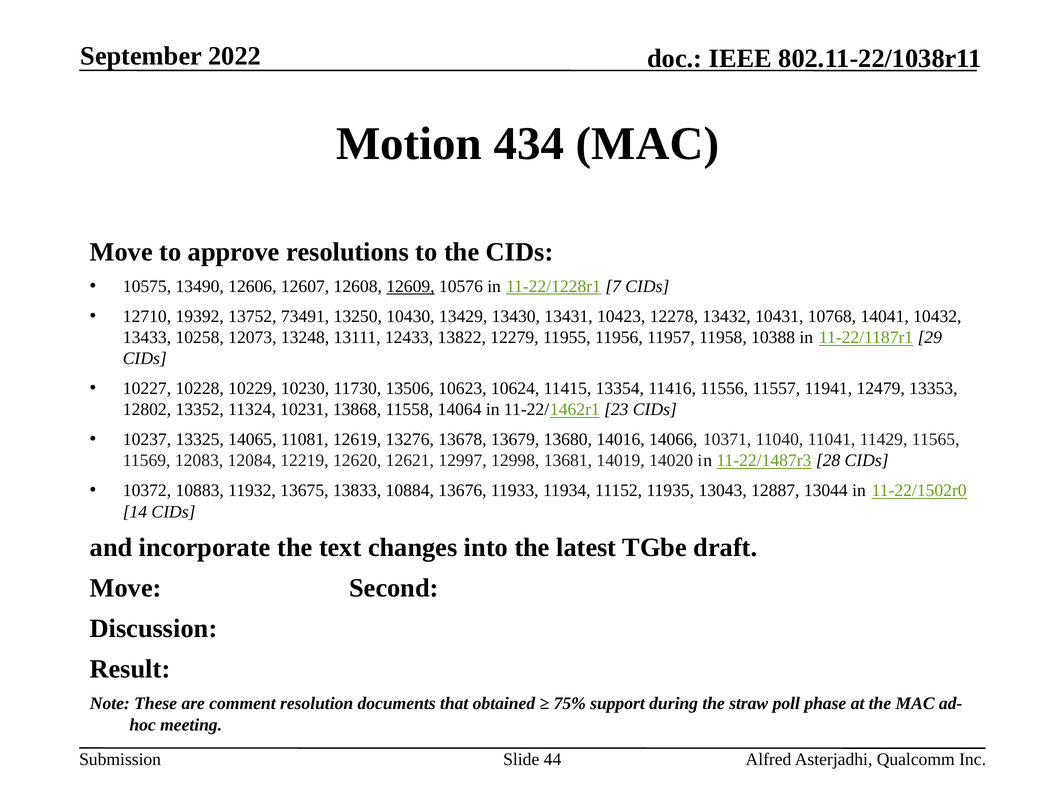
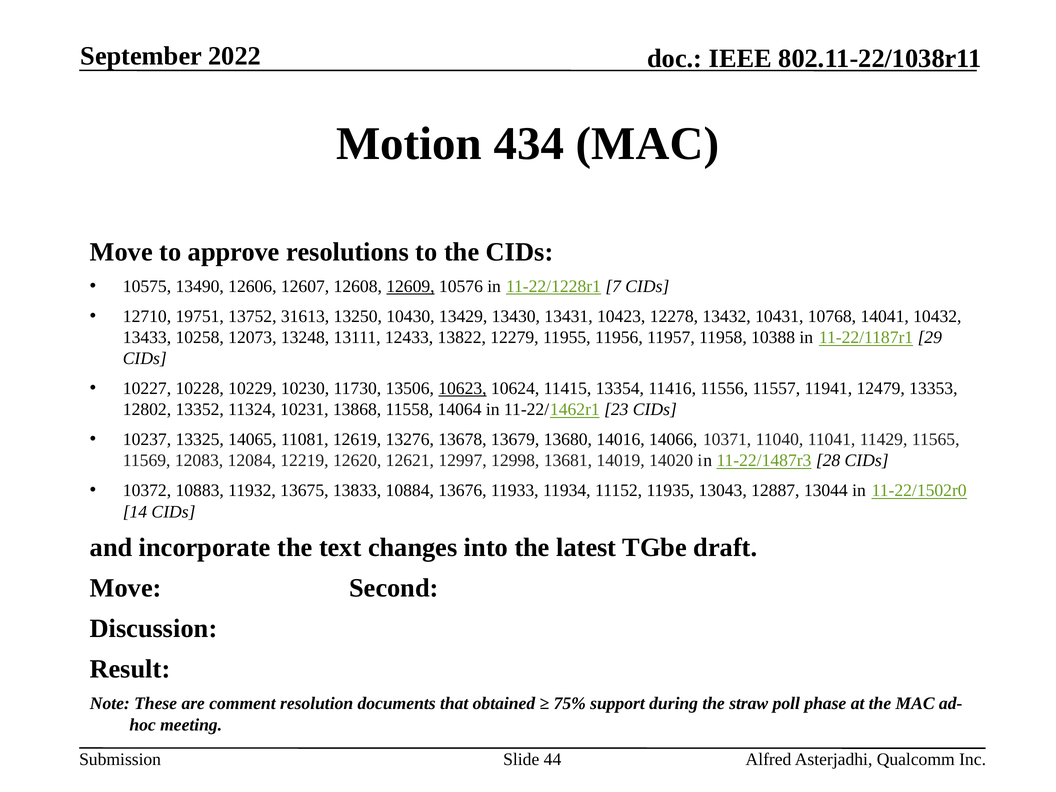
19392: 19392 -> 19751
73491: 73491 -> 31613
10623 underline: none -> present
